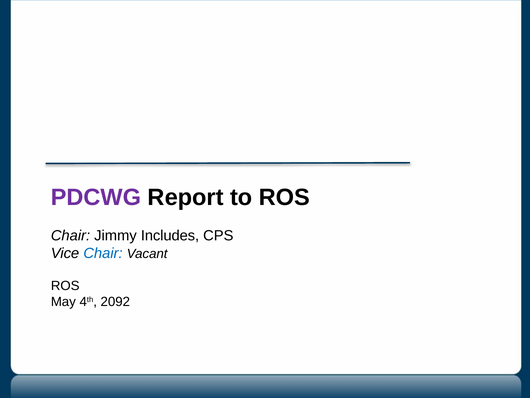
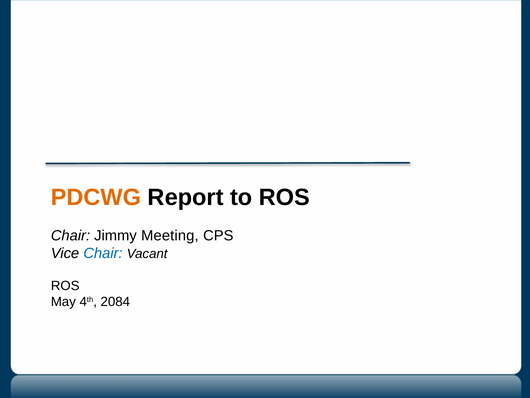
PDCWG colour: purple -> orange
Includes: Includes -> Meeting
2092: 2092 -> 2084
